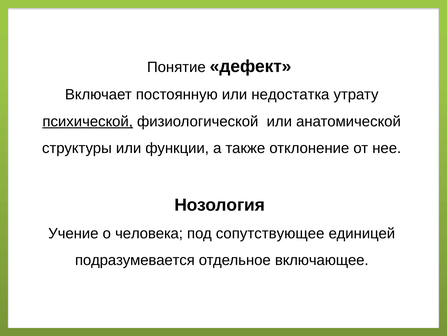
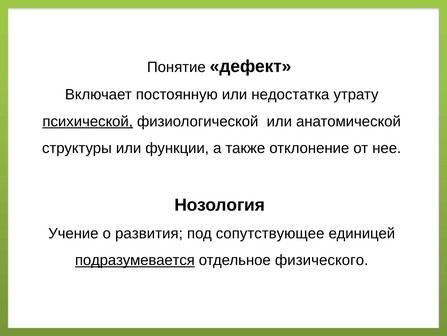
человека: человека -> развития
подразумевается underline: none -> present
включающее: включающее -> физического
